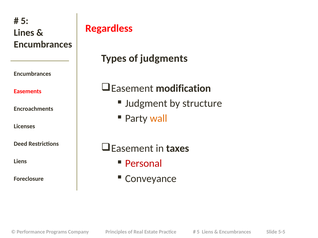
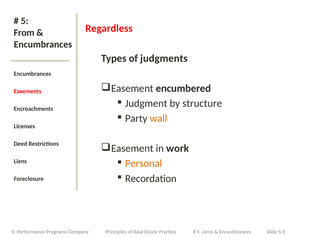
Lines: Lines -> From
modification: modification -> encumbered
taxes: taxes -> work
Personal colour: red -> orange
Conveyance: Conveyance -> Recordation
